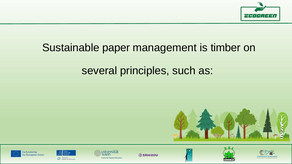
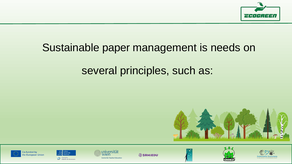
timber: timber -> needs
